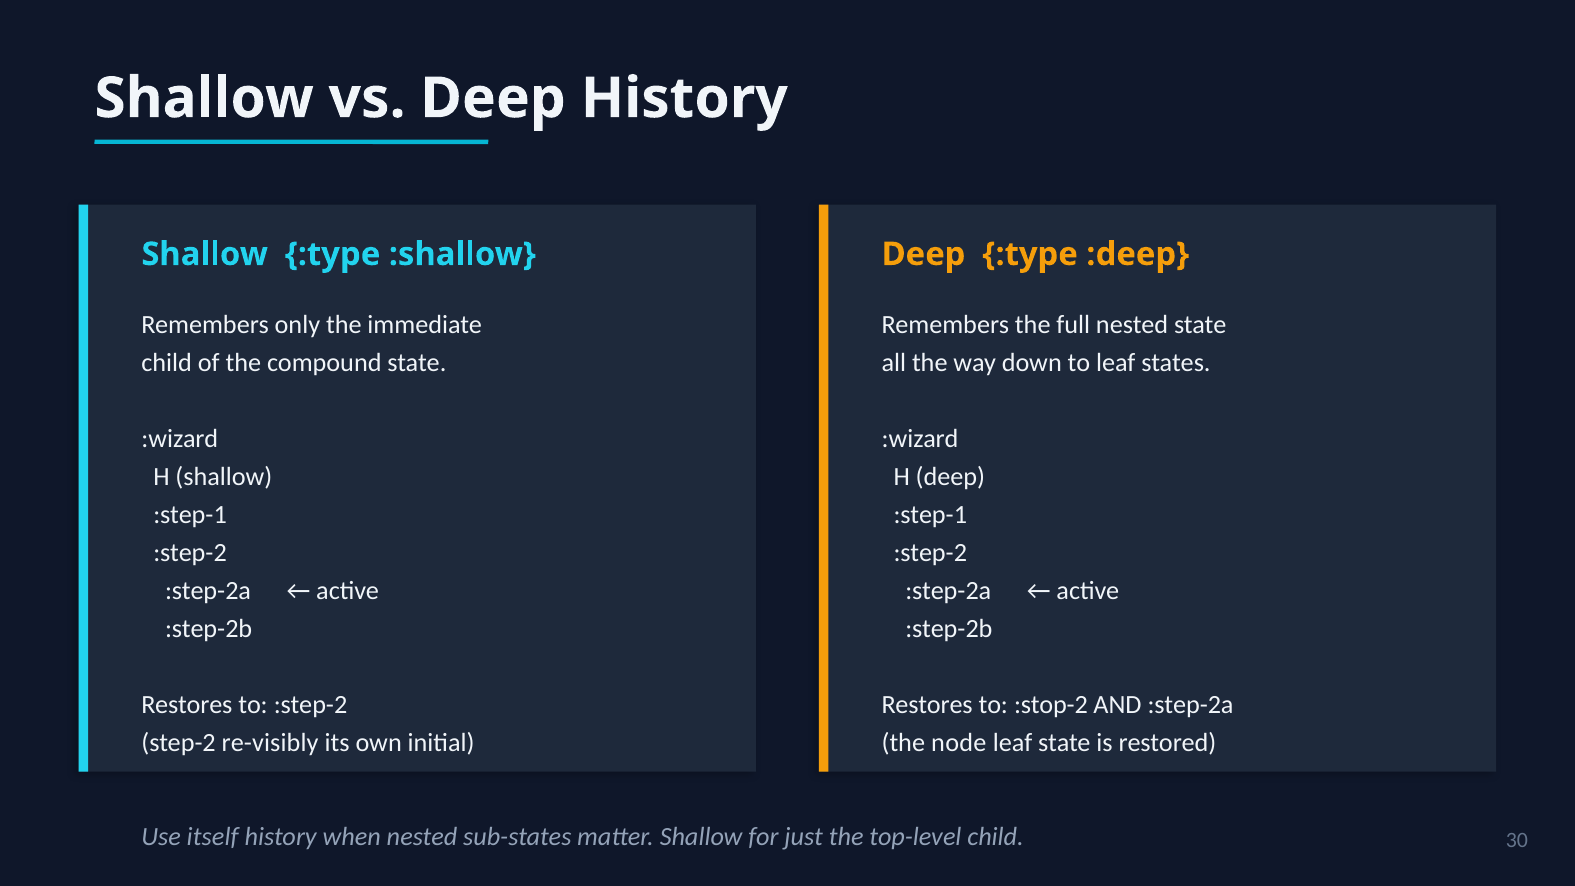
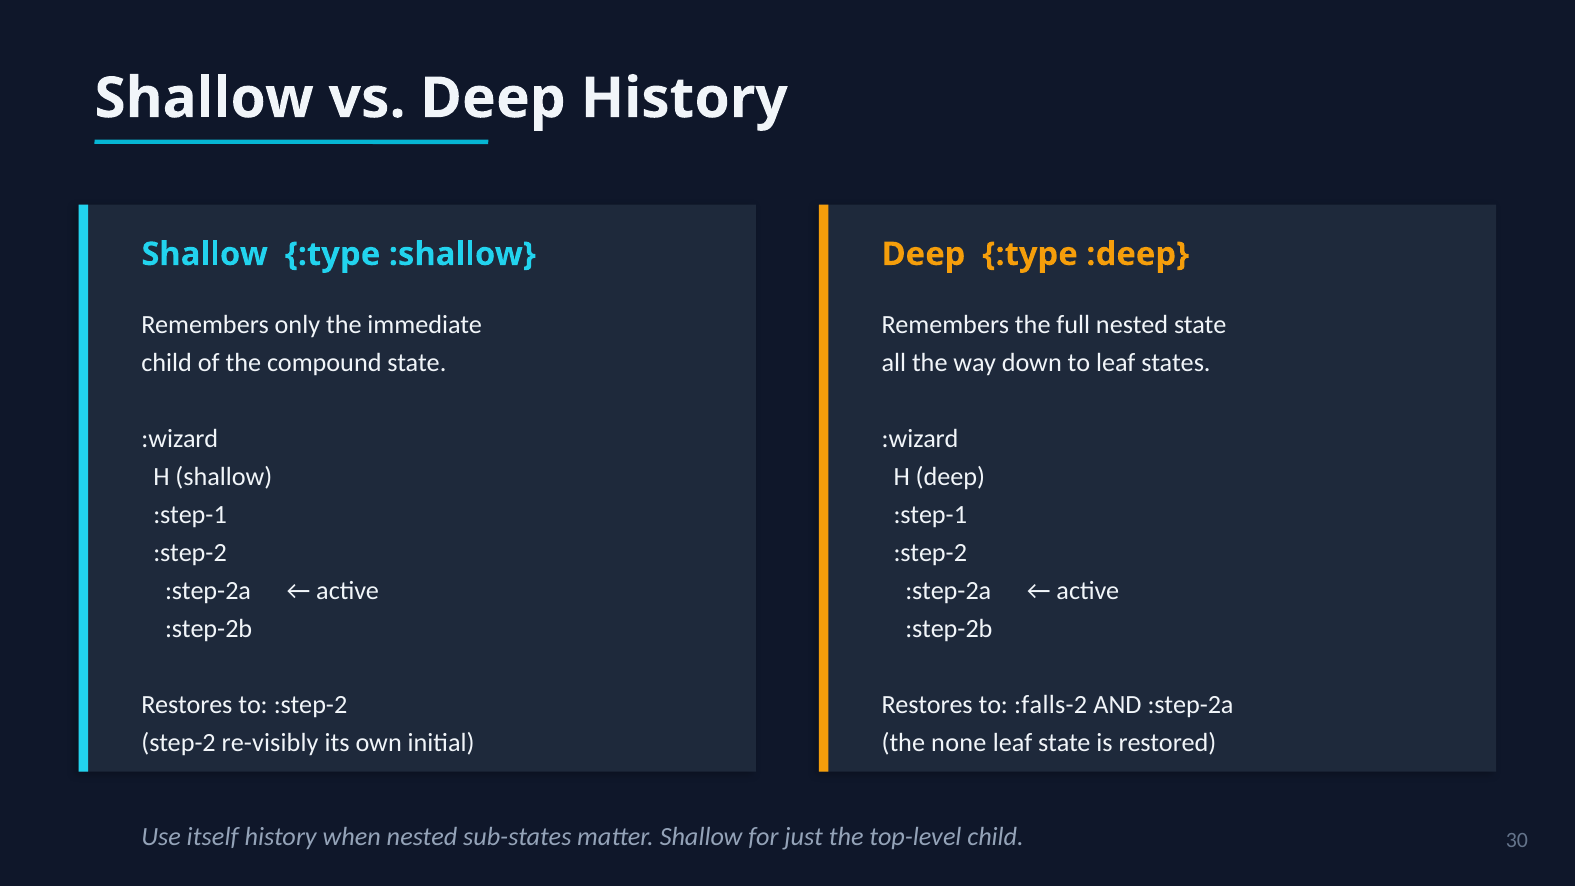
:stop-2: :stop-2 -> :falls-2
node: node -> none
